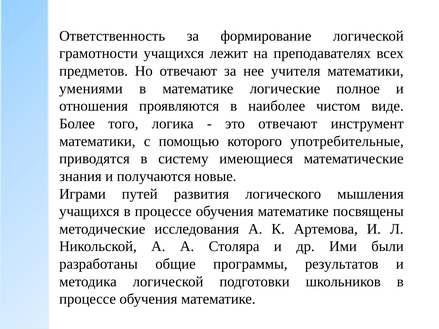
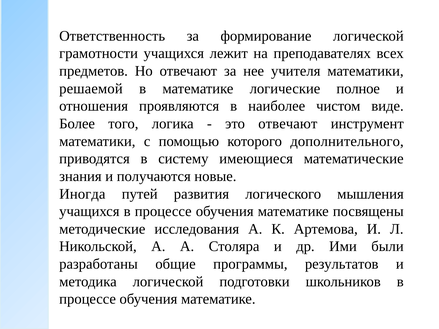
умениями: умениями -> решаемой
употребительные: употребительные -> дополнительного
Играми: Играми -> Иногда
